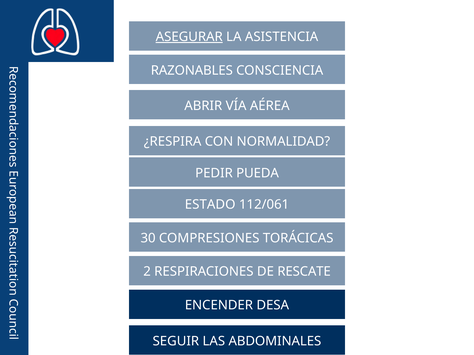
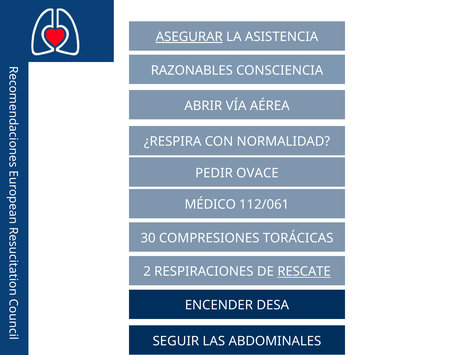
PUEDA: PUEDA -> OVACE
ESTADO: ESTADO -> MÉDICO
RESCATE underline: none -> present
